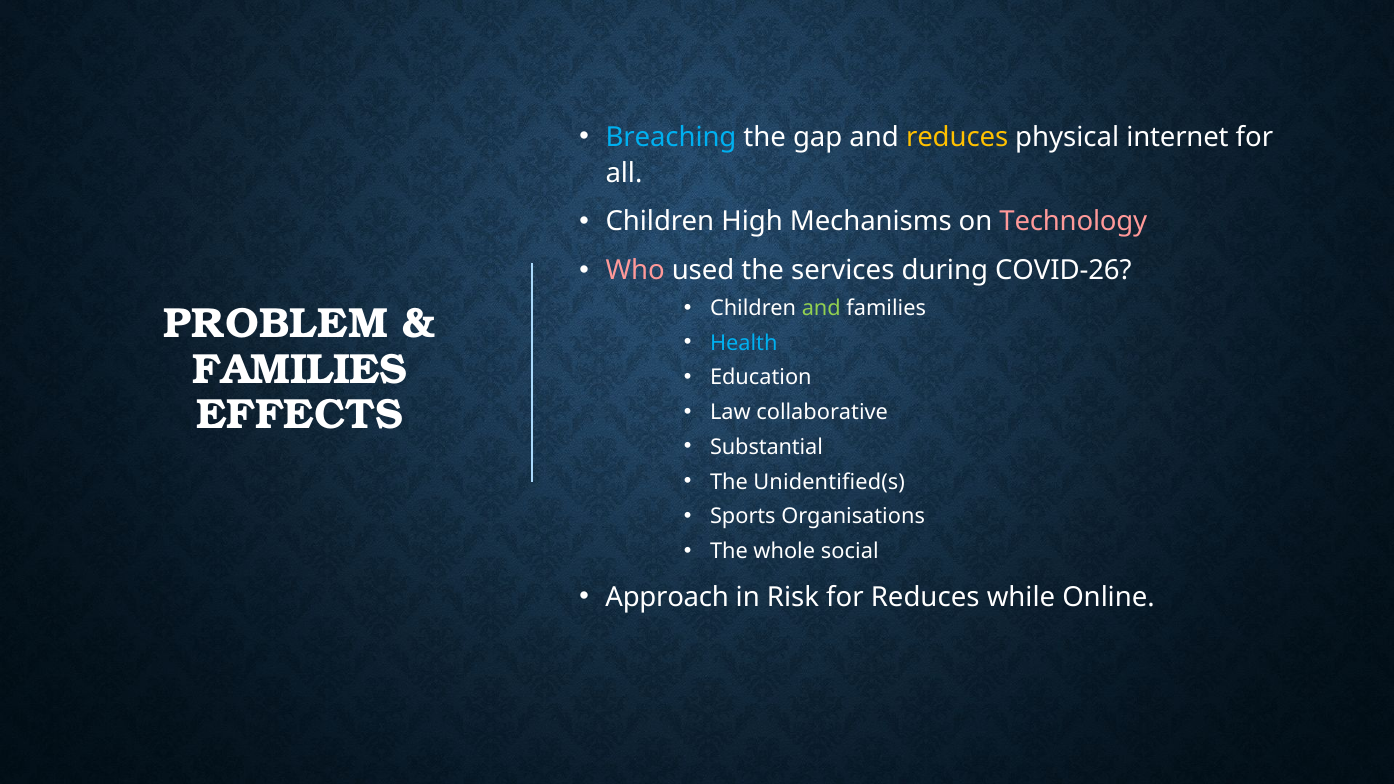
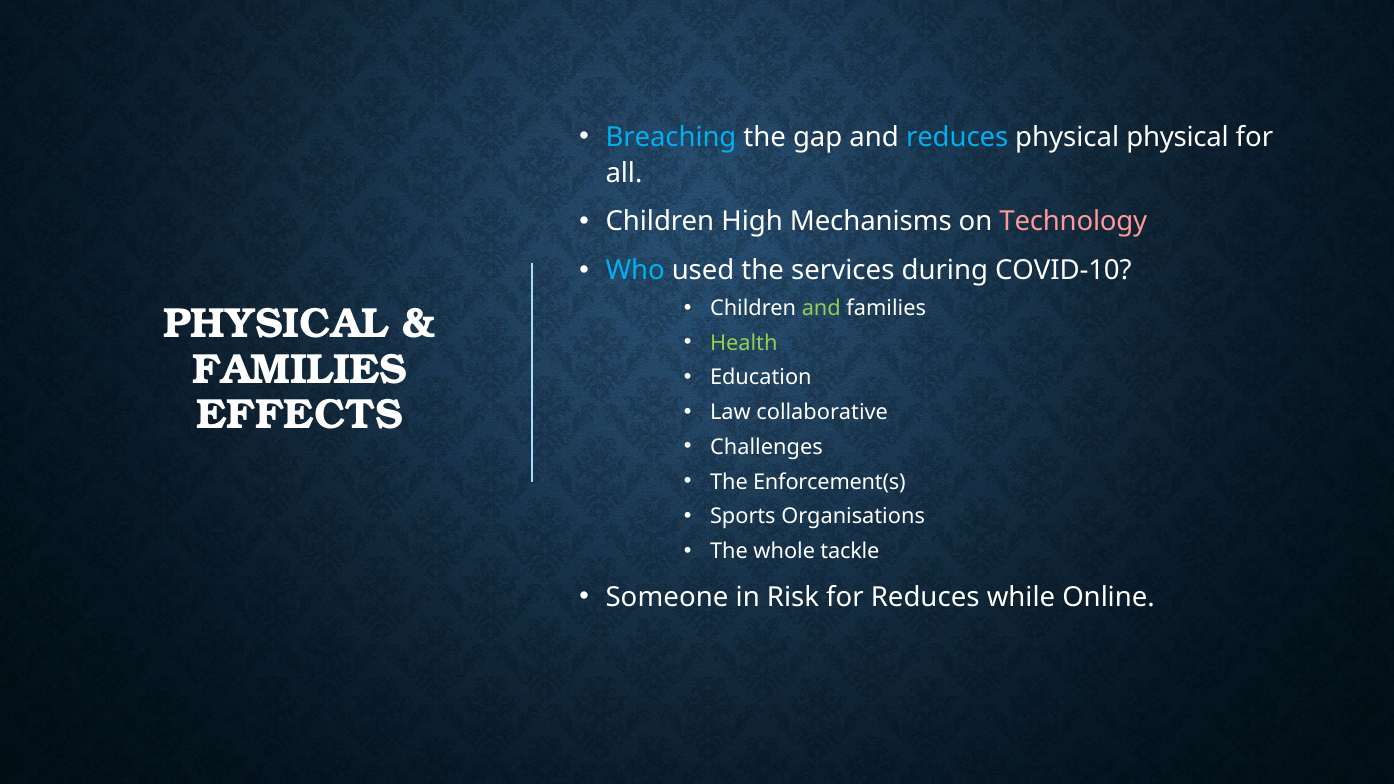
reduces at (957, 137) colour: yellow -> light blue
physical internet: internet -> physical
Who colour: pink -> light blue
COVID-26: COVID-26 -> COVID-10
PROBLEM at (276, 324): PROBLEM -> PHYSICAL
Health colour: light blue -> light green
Substantial: Substantial -> Challenges
Unidentified(s: Unidentified(s -> Enforcement(s
social: social -> tackle
Approach: Approach -> Someone
